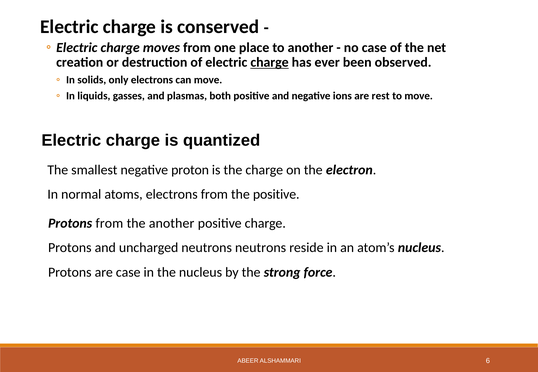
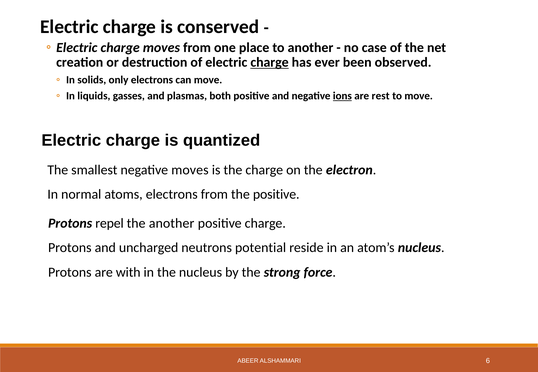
ions underline: none -> present
negative proton: proton -> moves
Protons from: from -> repel
neutrons neutrons: neutrons -> potential
are case: case -> with
